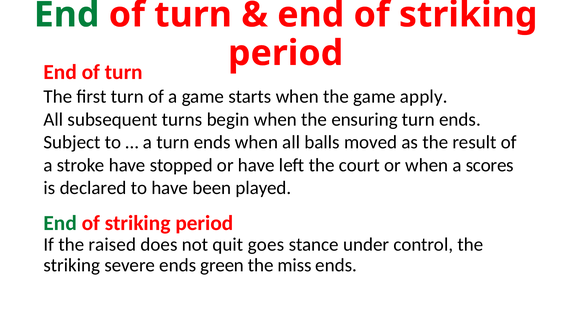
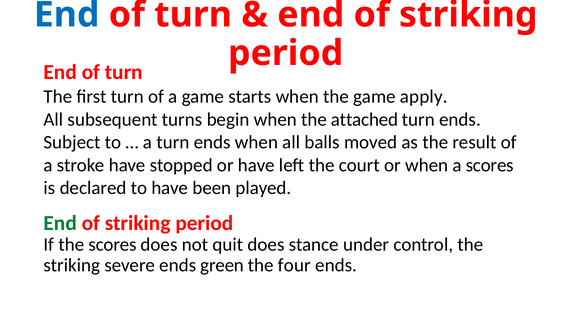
End at (67, 15) colour: green -> blue
ensuring: ensuring -> attached
the raised: raised -> scores
quit goes: goes -> does
miss: miss -> four
